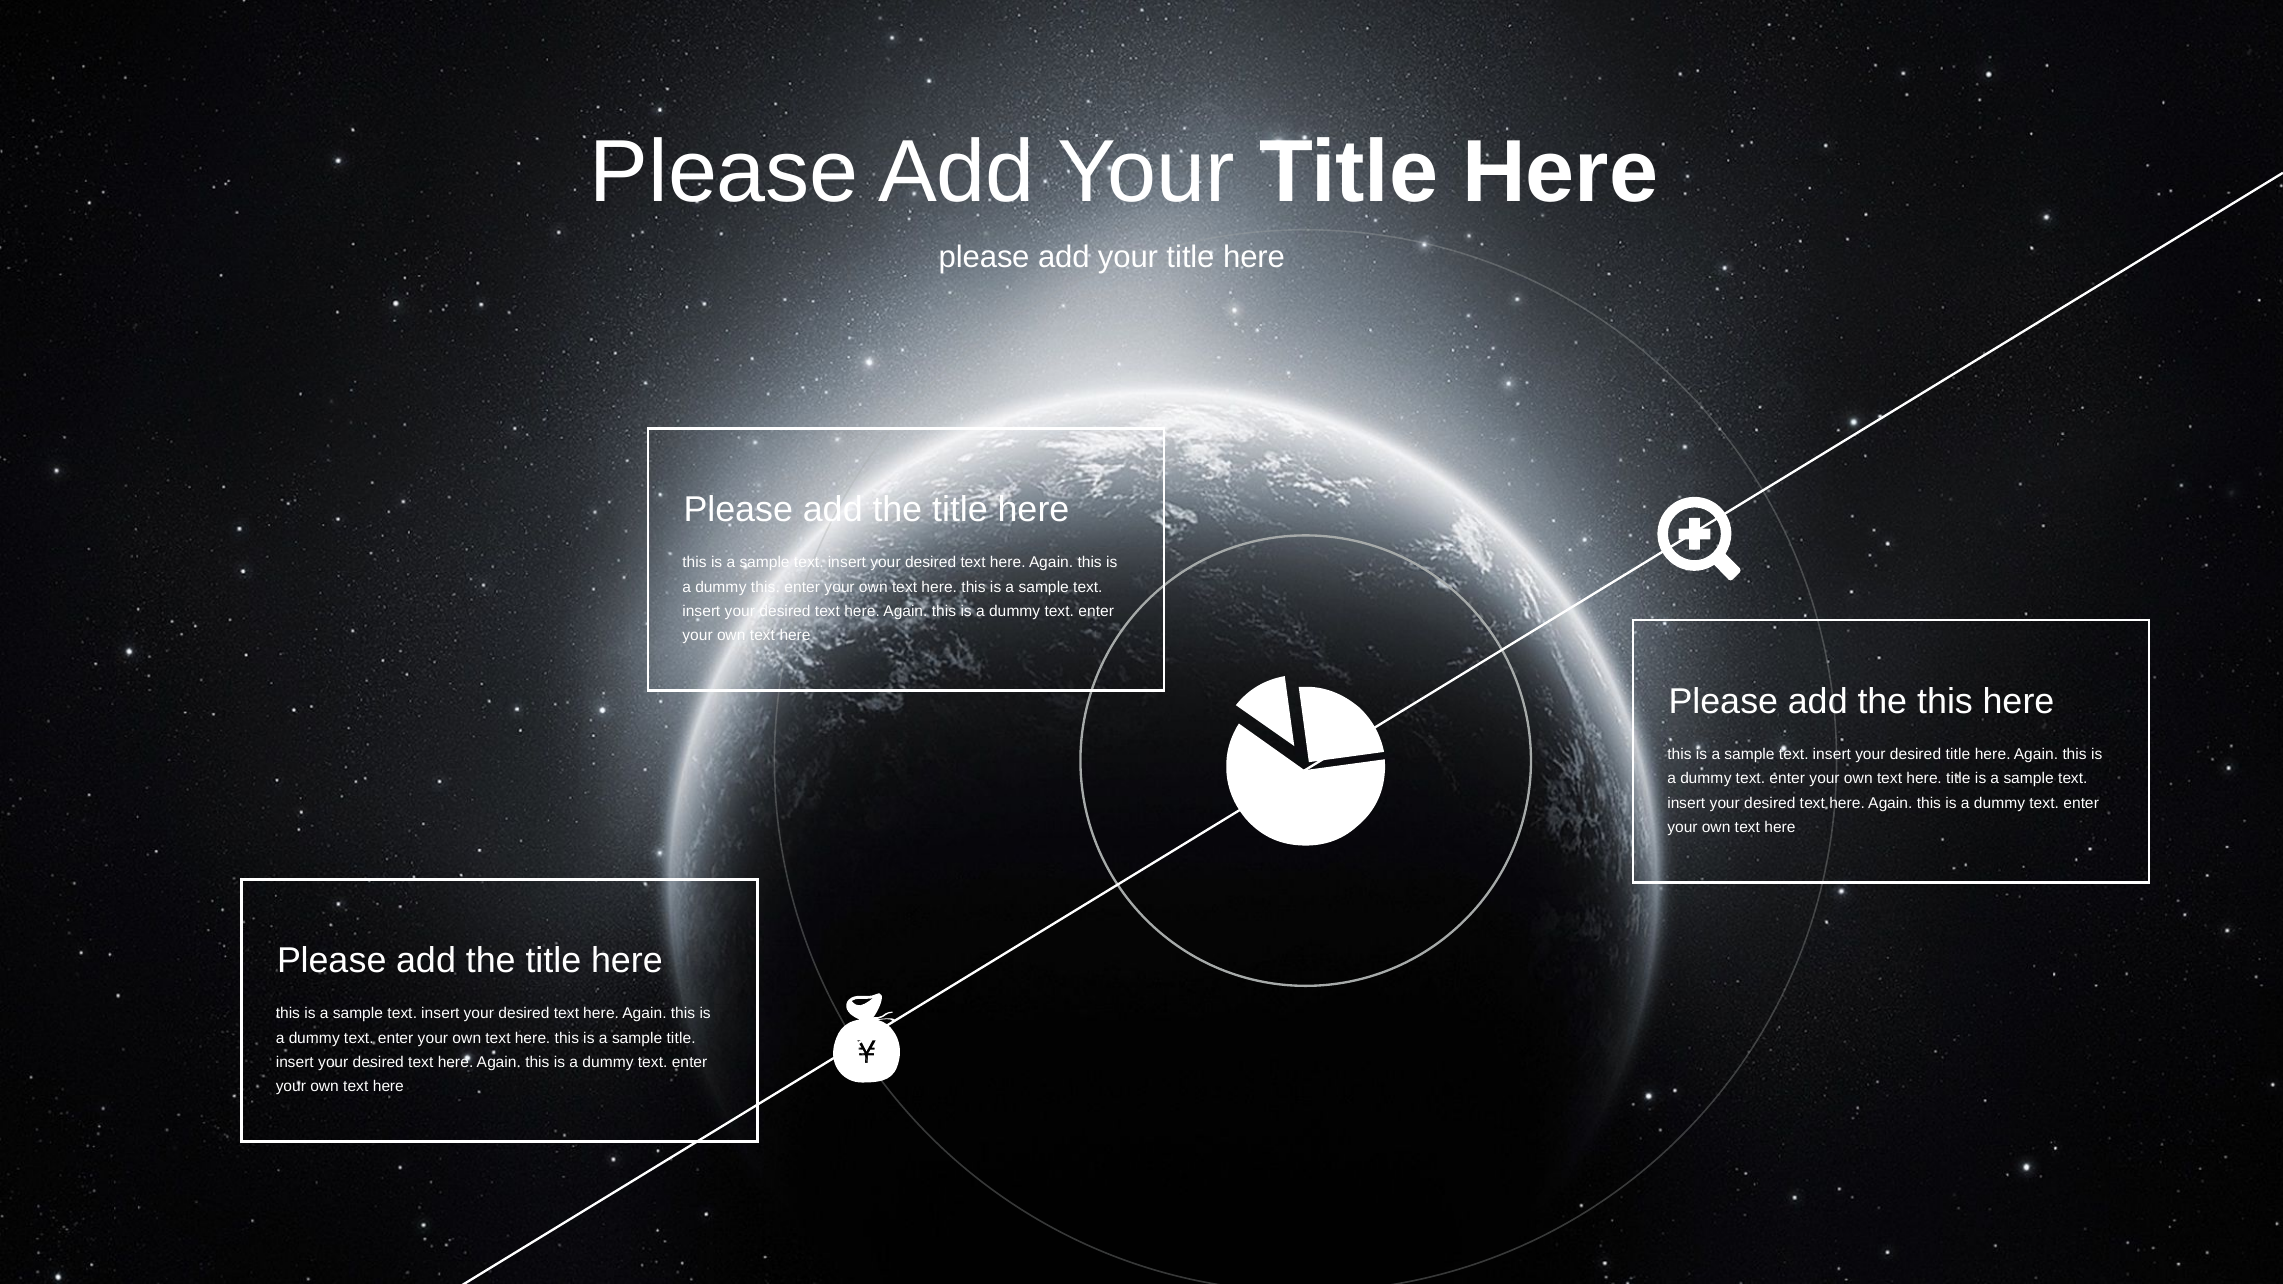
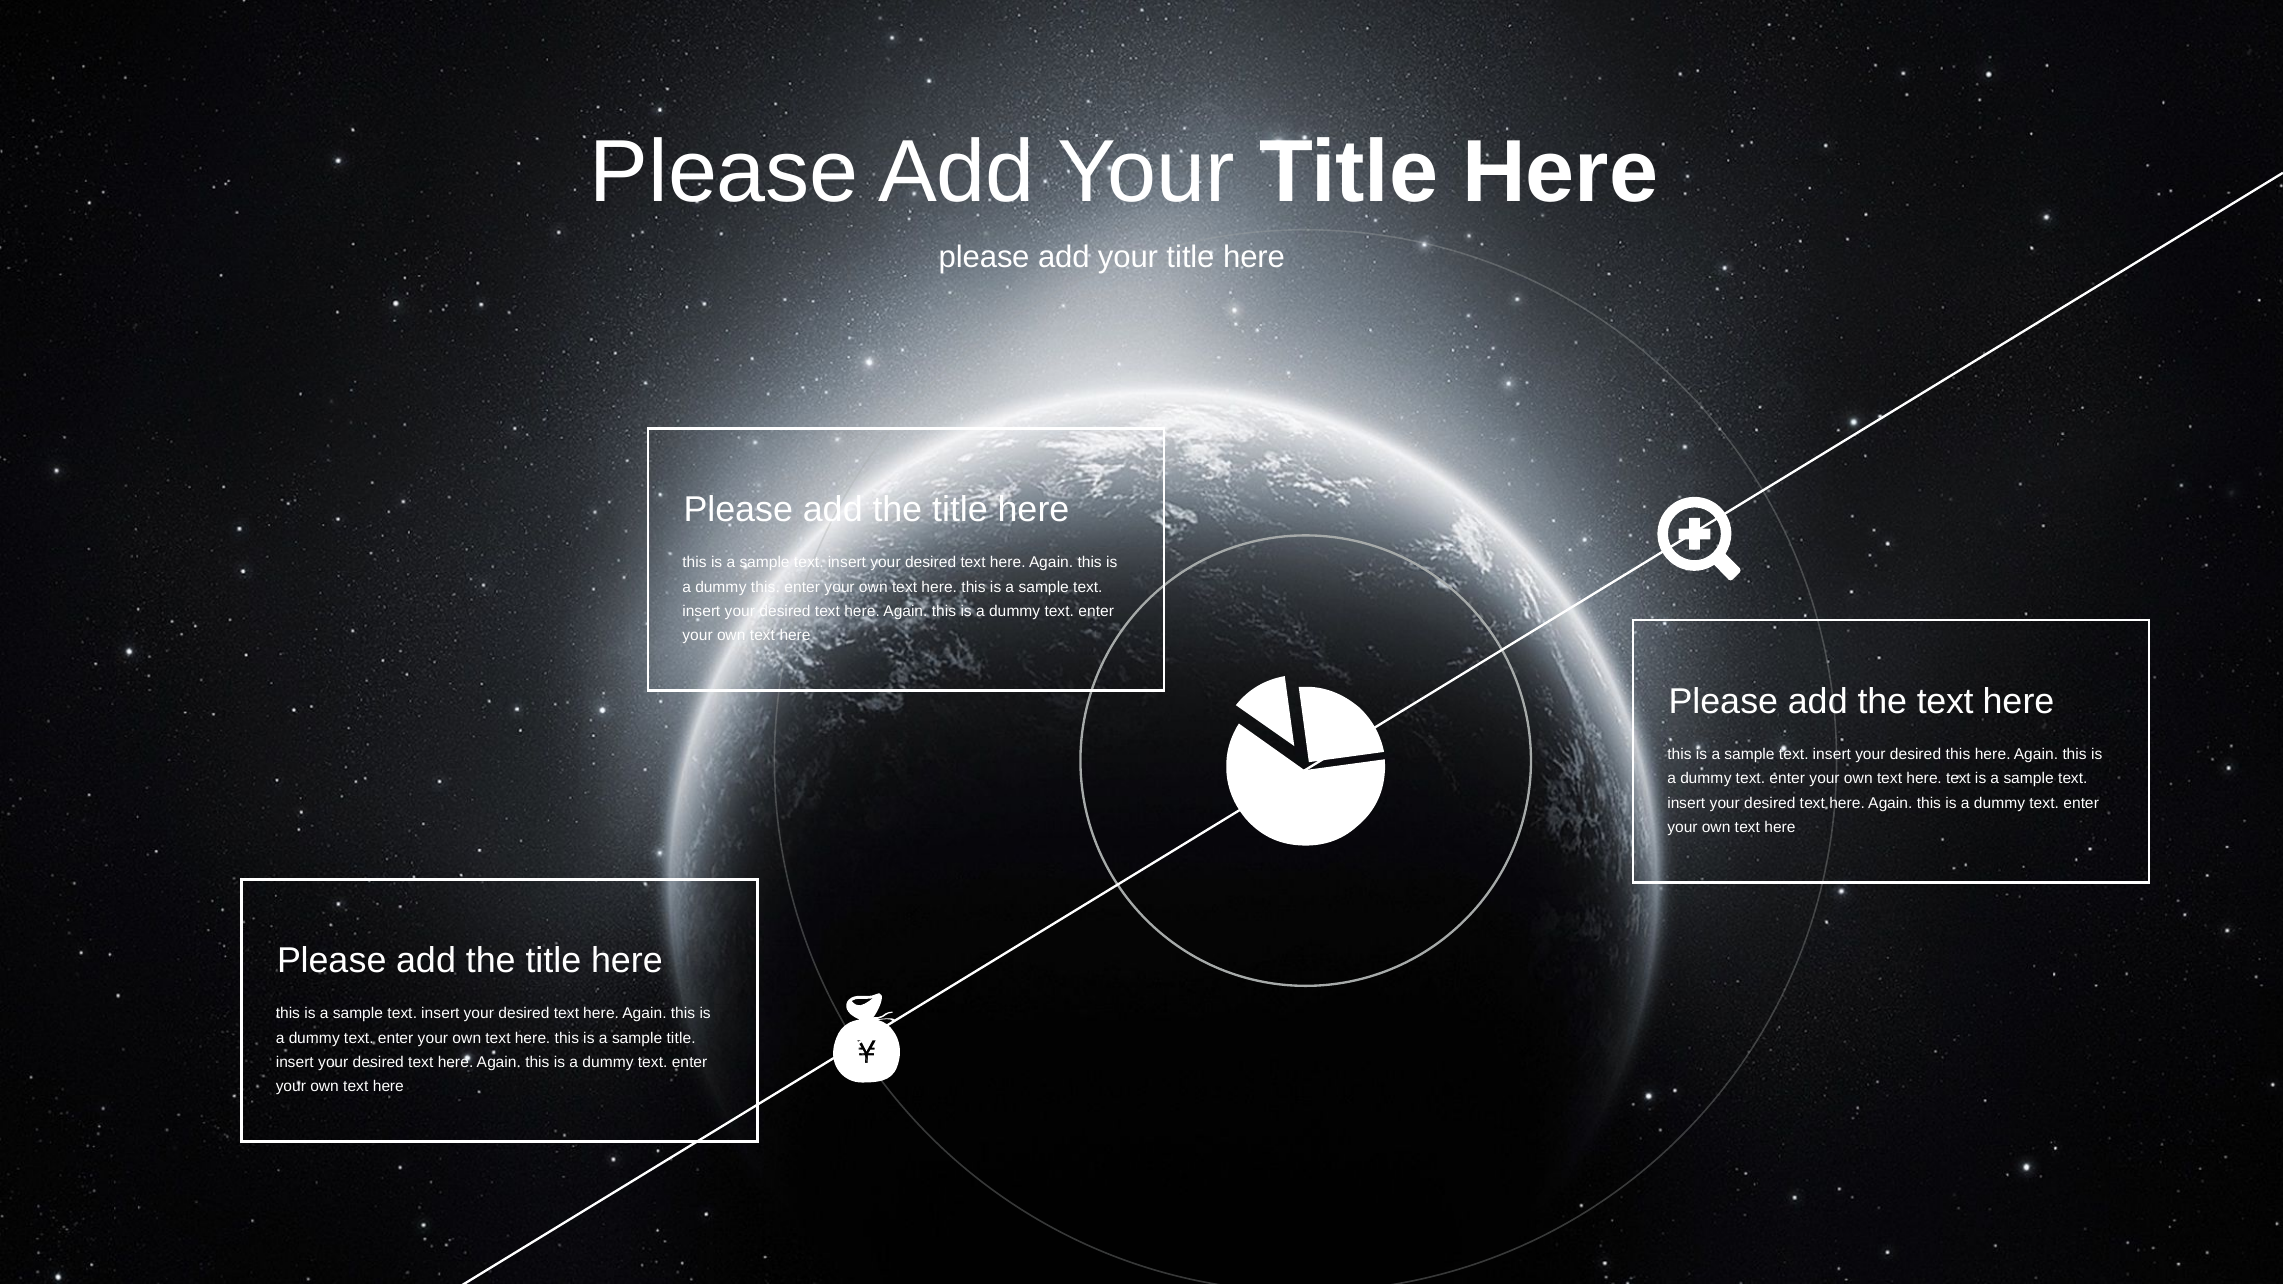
the this: this -> text
desired title: title -> this
here title: title -> text
